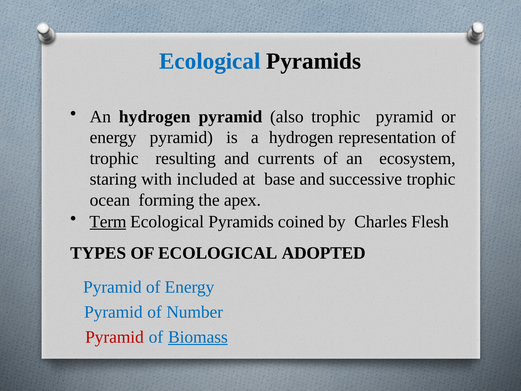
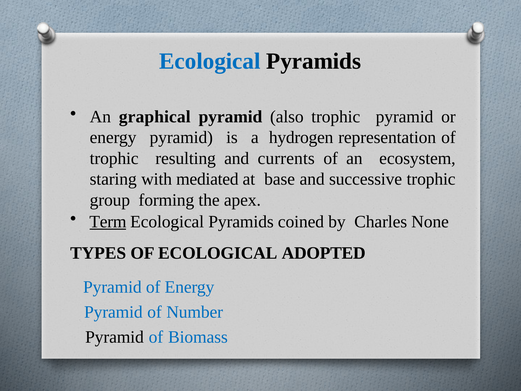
An hydrogen: hydrogen -> graphical
included: included -> mediated
ocean: ocean -> group
Flesh: Flesh -> None
Pyramid at (114, 337) colour: red -> black
Biomass underline: present -> none
